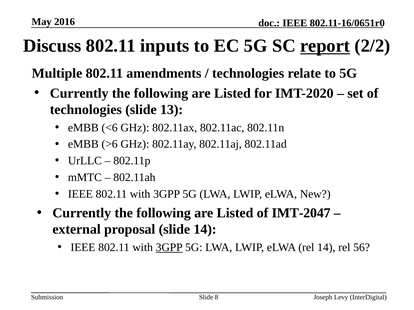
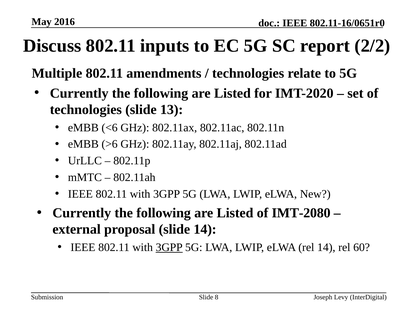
report underline: present -> none
IMT-2047: IMT-2047 -> IMT-2080
56: 56 -> 60
